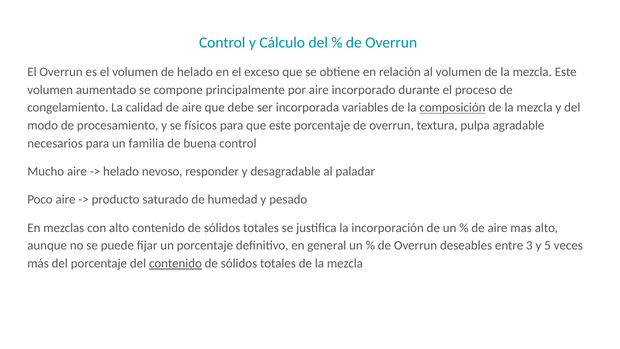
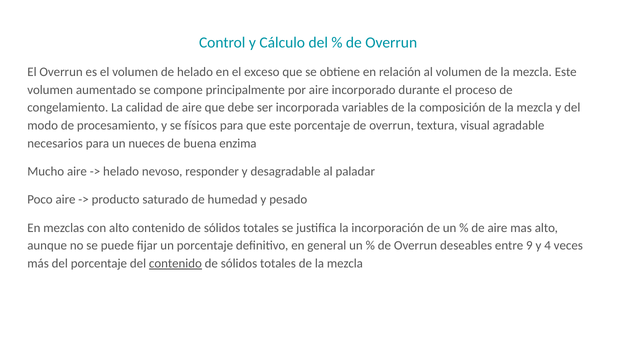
composición underline: present -> none
pulpa: pulpa -> visual
familia: familia -> nueces
buena control: control -> enzima
3: 3 -> 9
5: 5 -> 4
